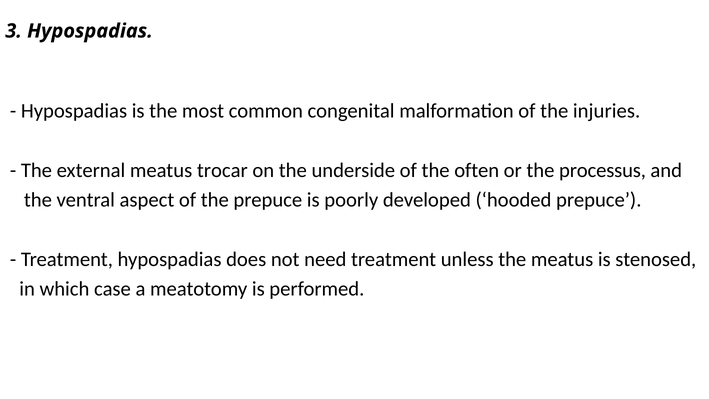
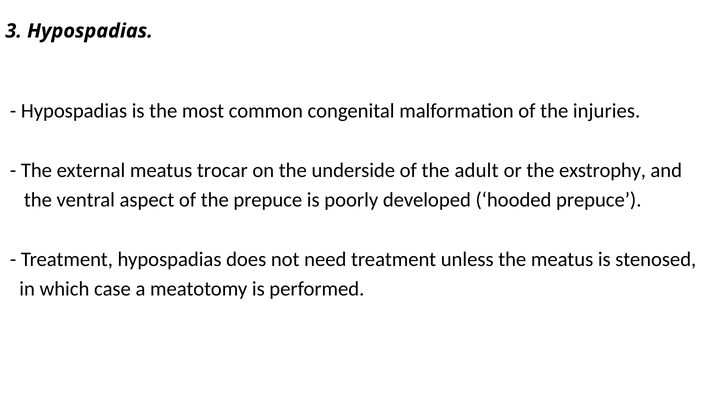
often: often -> adult
processus: processus -> exstrophy
